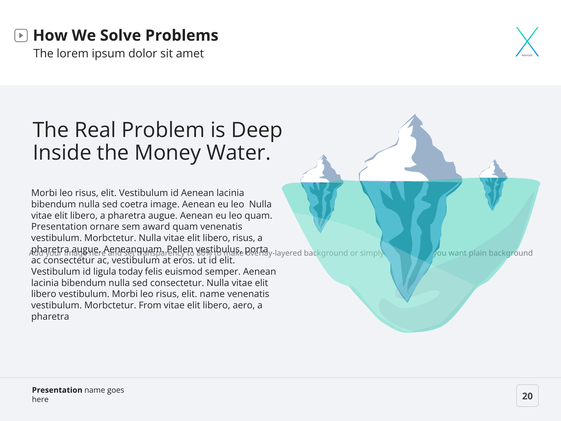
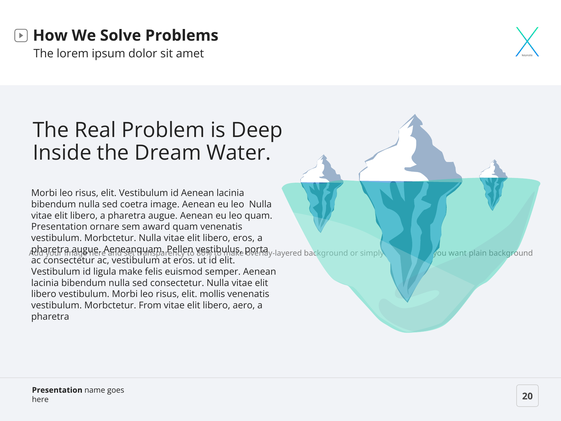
Money: Money -> Dream
libero risus: risus -> eros
ligula today: today -> make
elit name: name -> mollis
